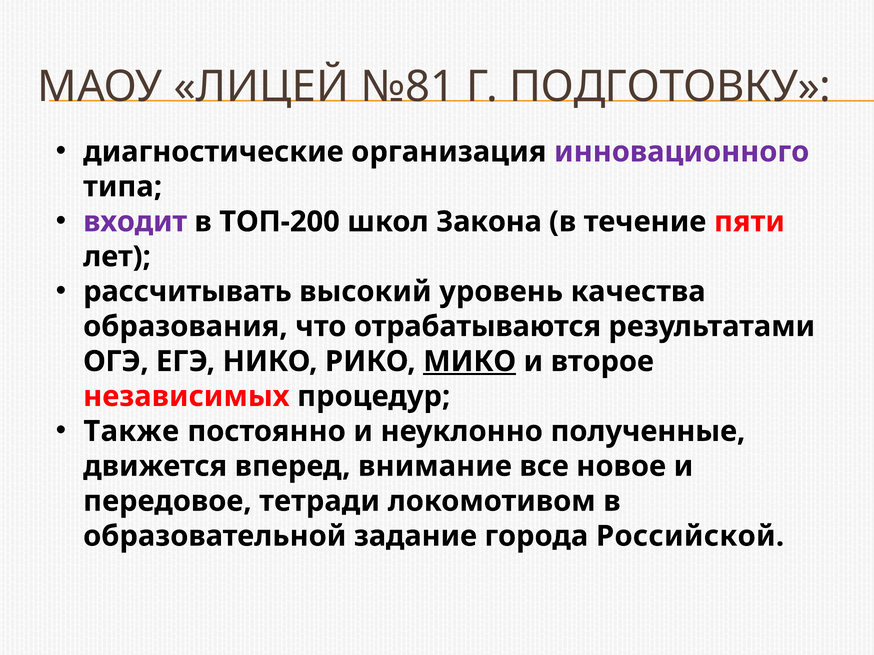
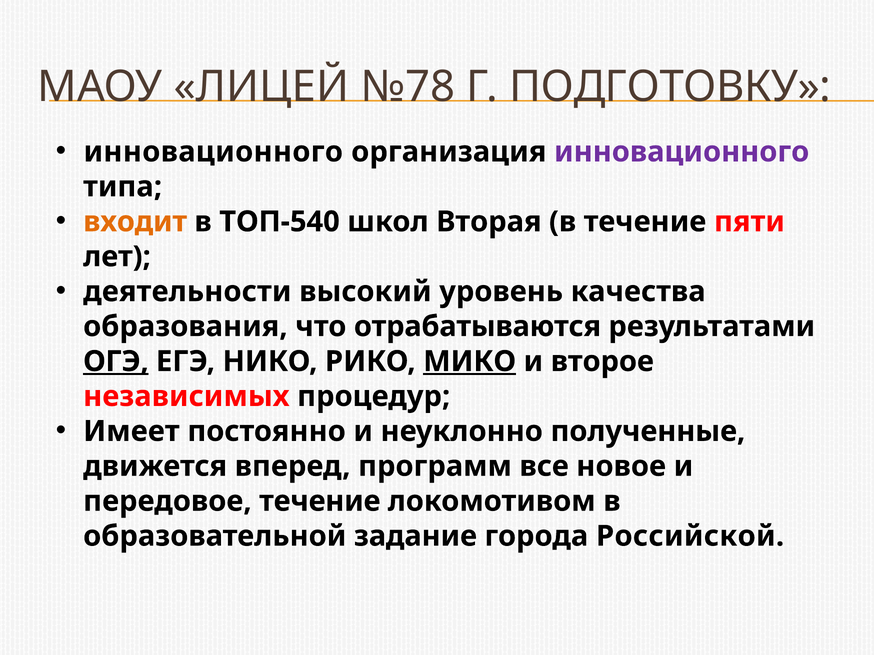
№81: №81 -> №78
диагностические at (213, 152): диагностические -> инновационного
входит colour: purple -> orange
ТОП-200: ТОП-200 -> ТОП-540
Закона: Закона -> Вторая
рассчитывать: рассчитывать -> деятельности
ОГЭ underline: none -> present
Также: Также -> Имеет
внимание: внимание -> программ
передовое тетради: тетради -> течение
